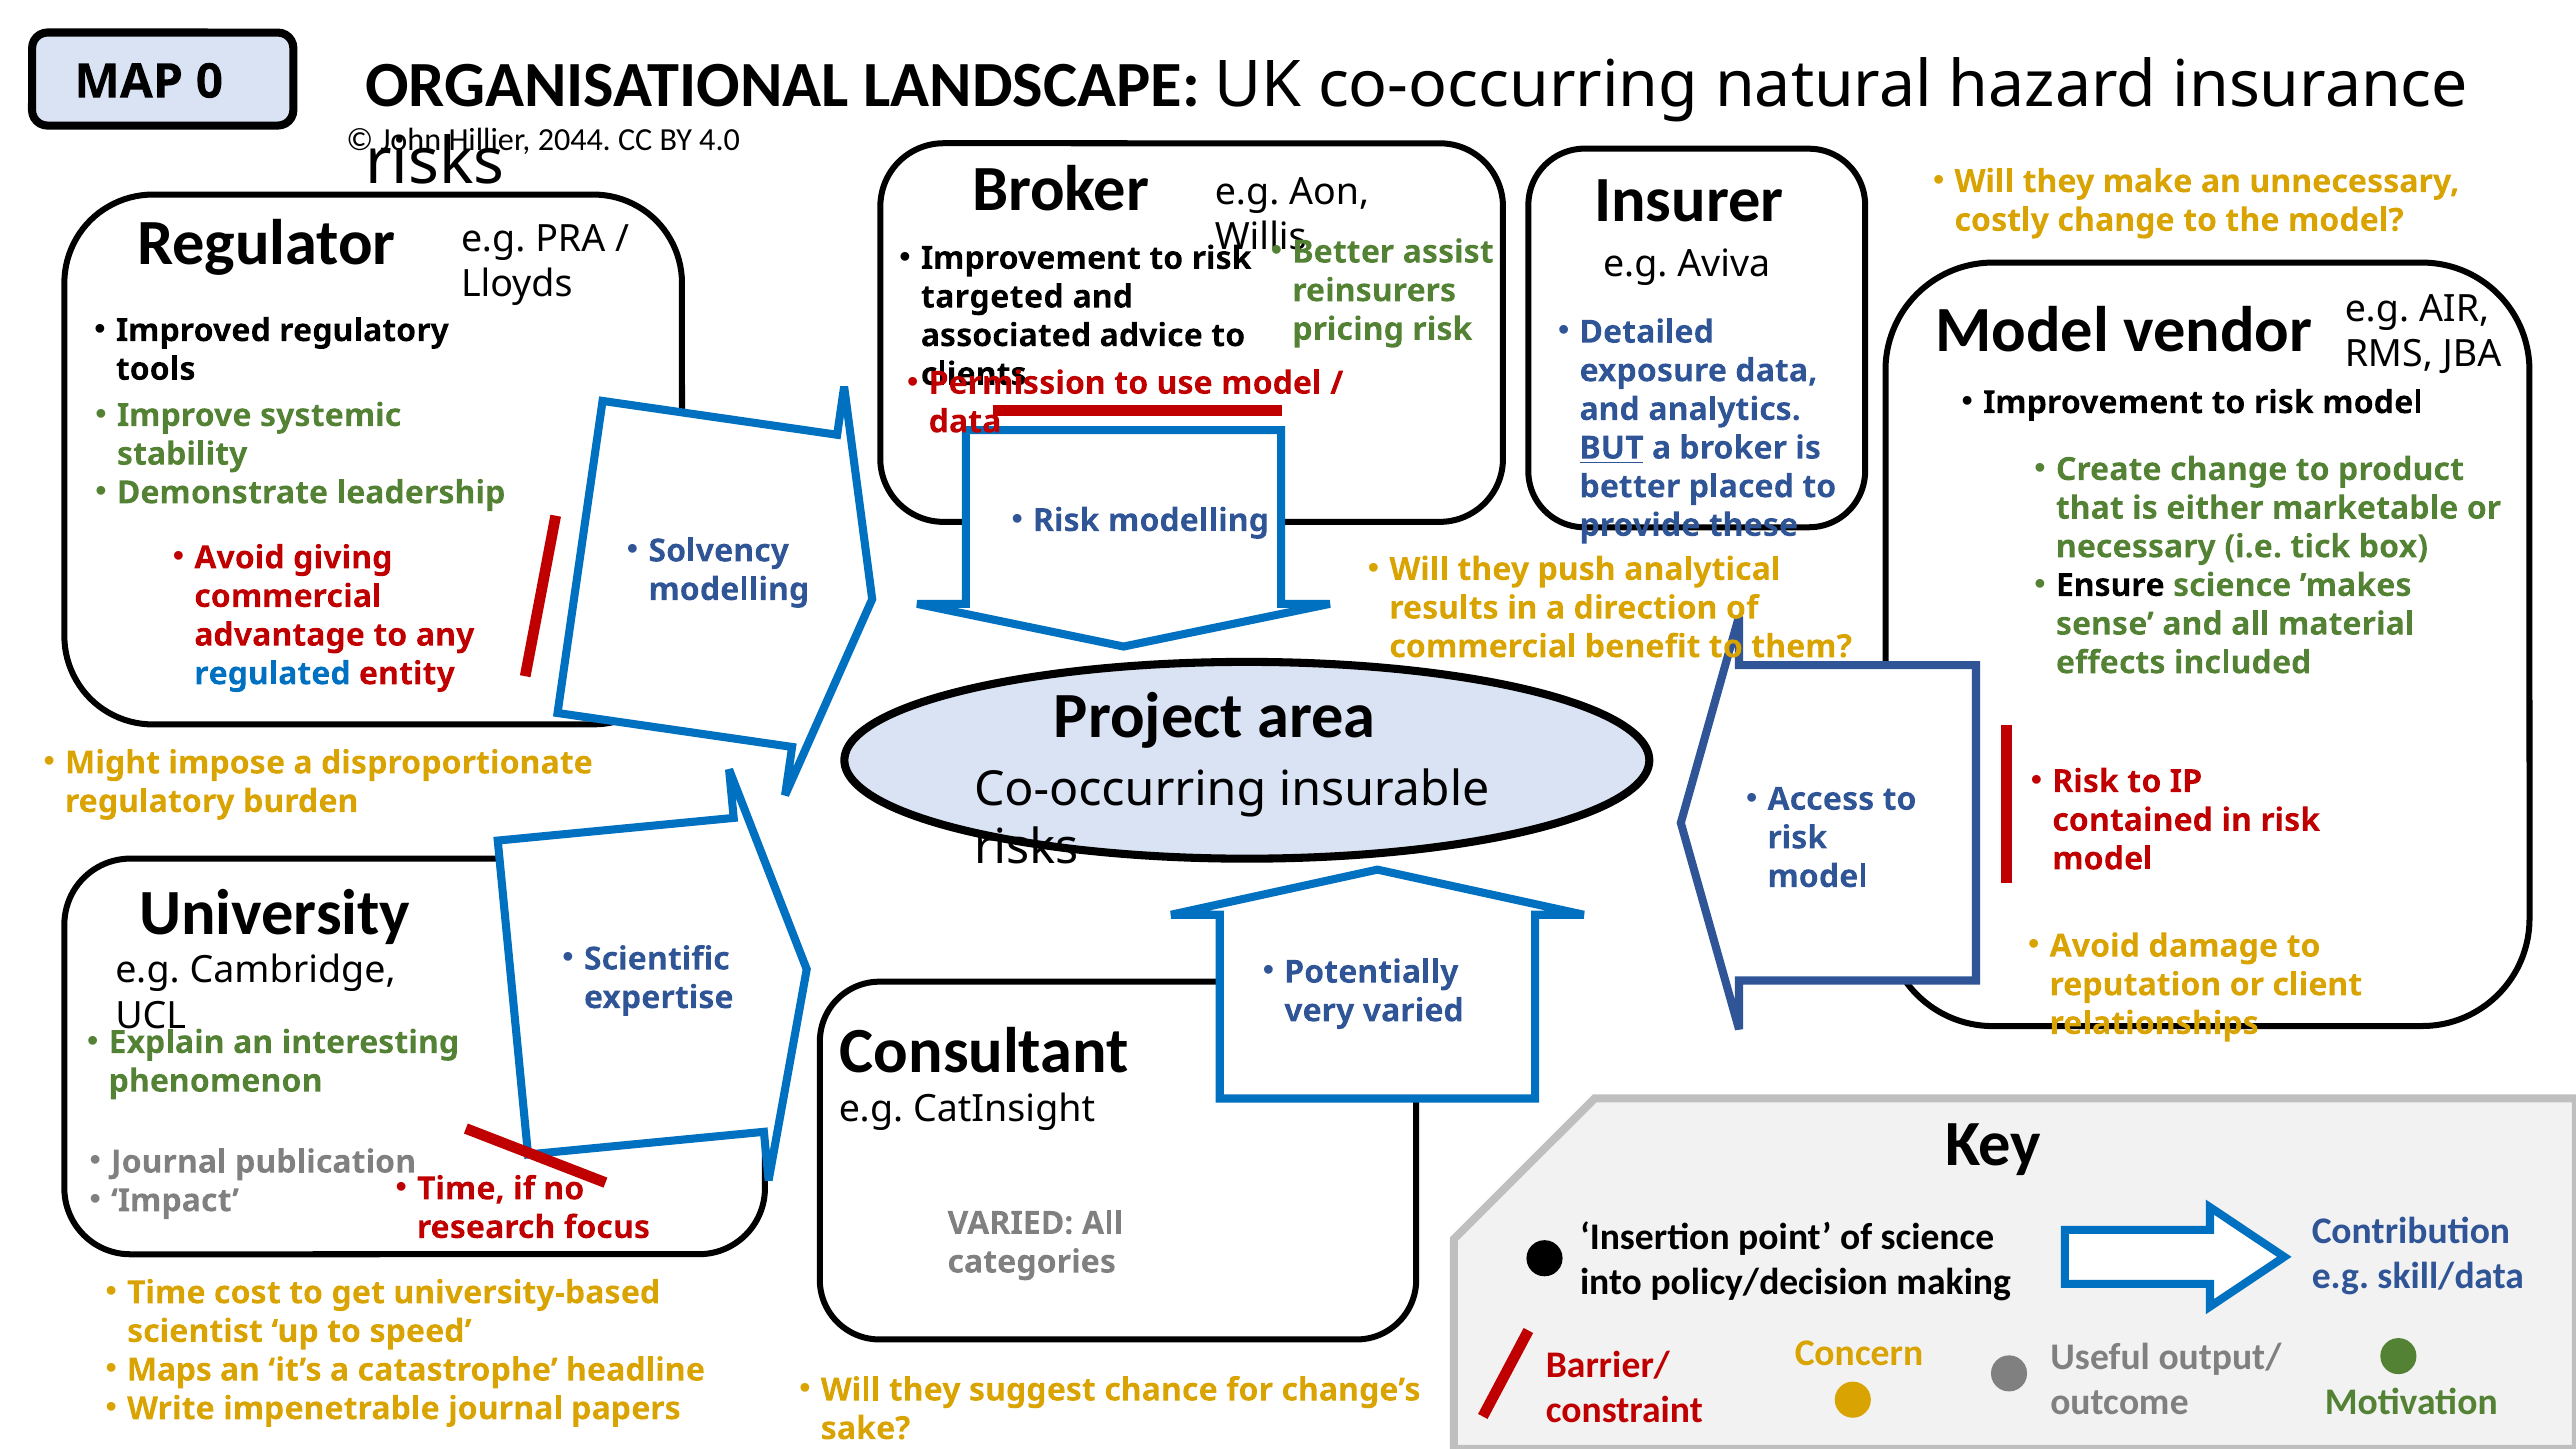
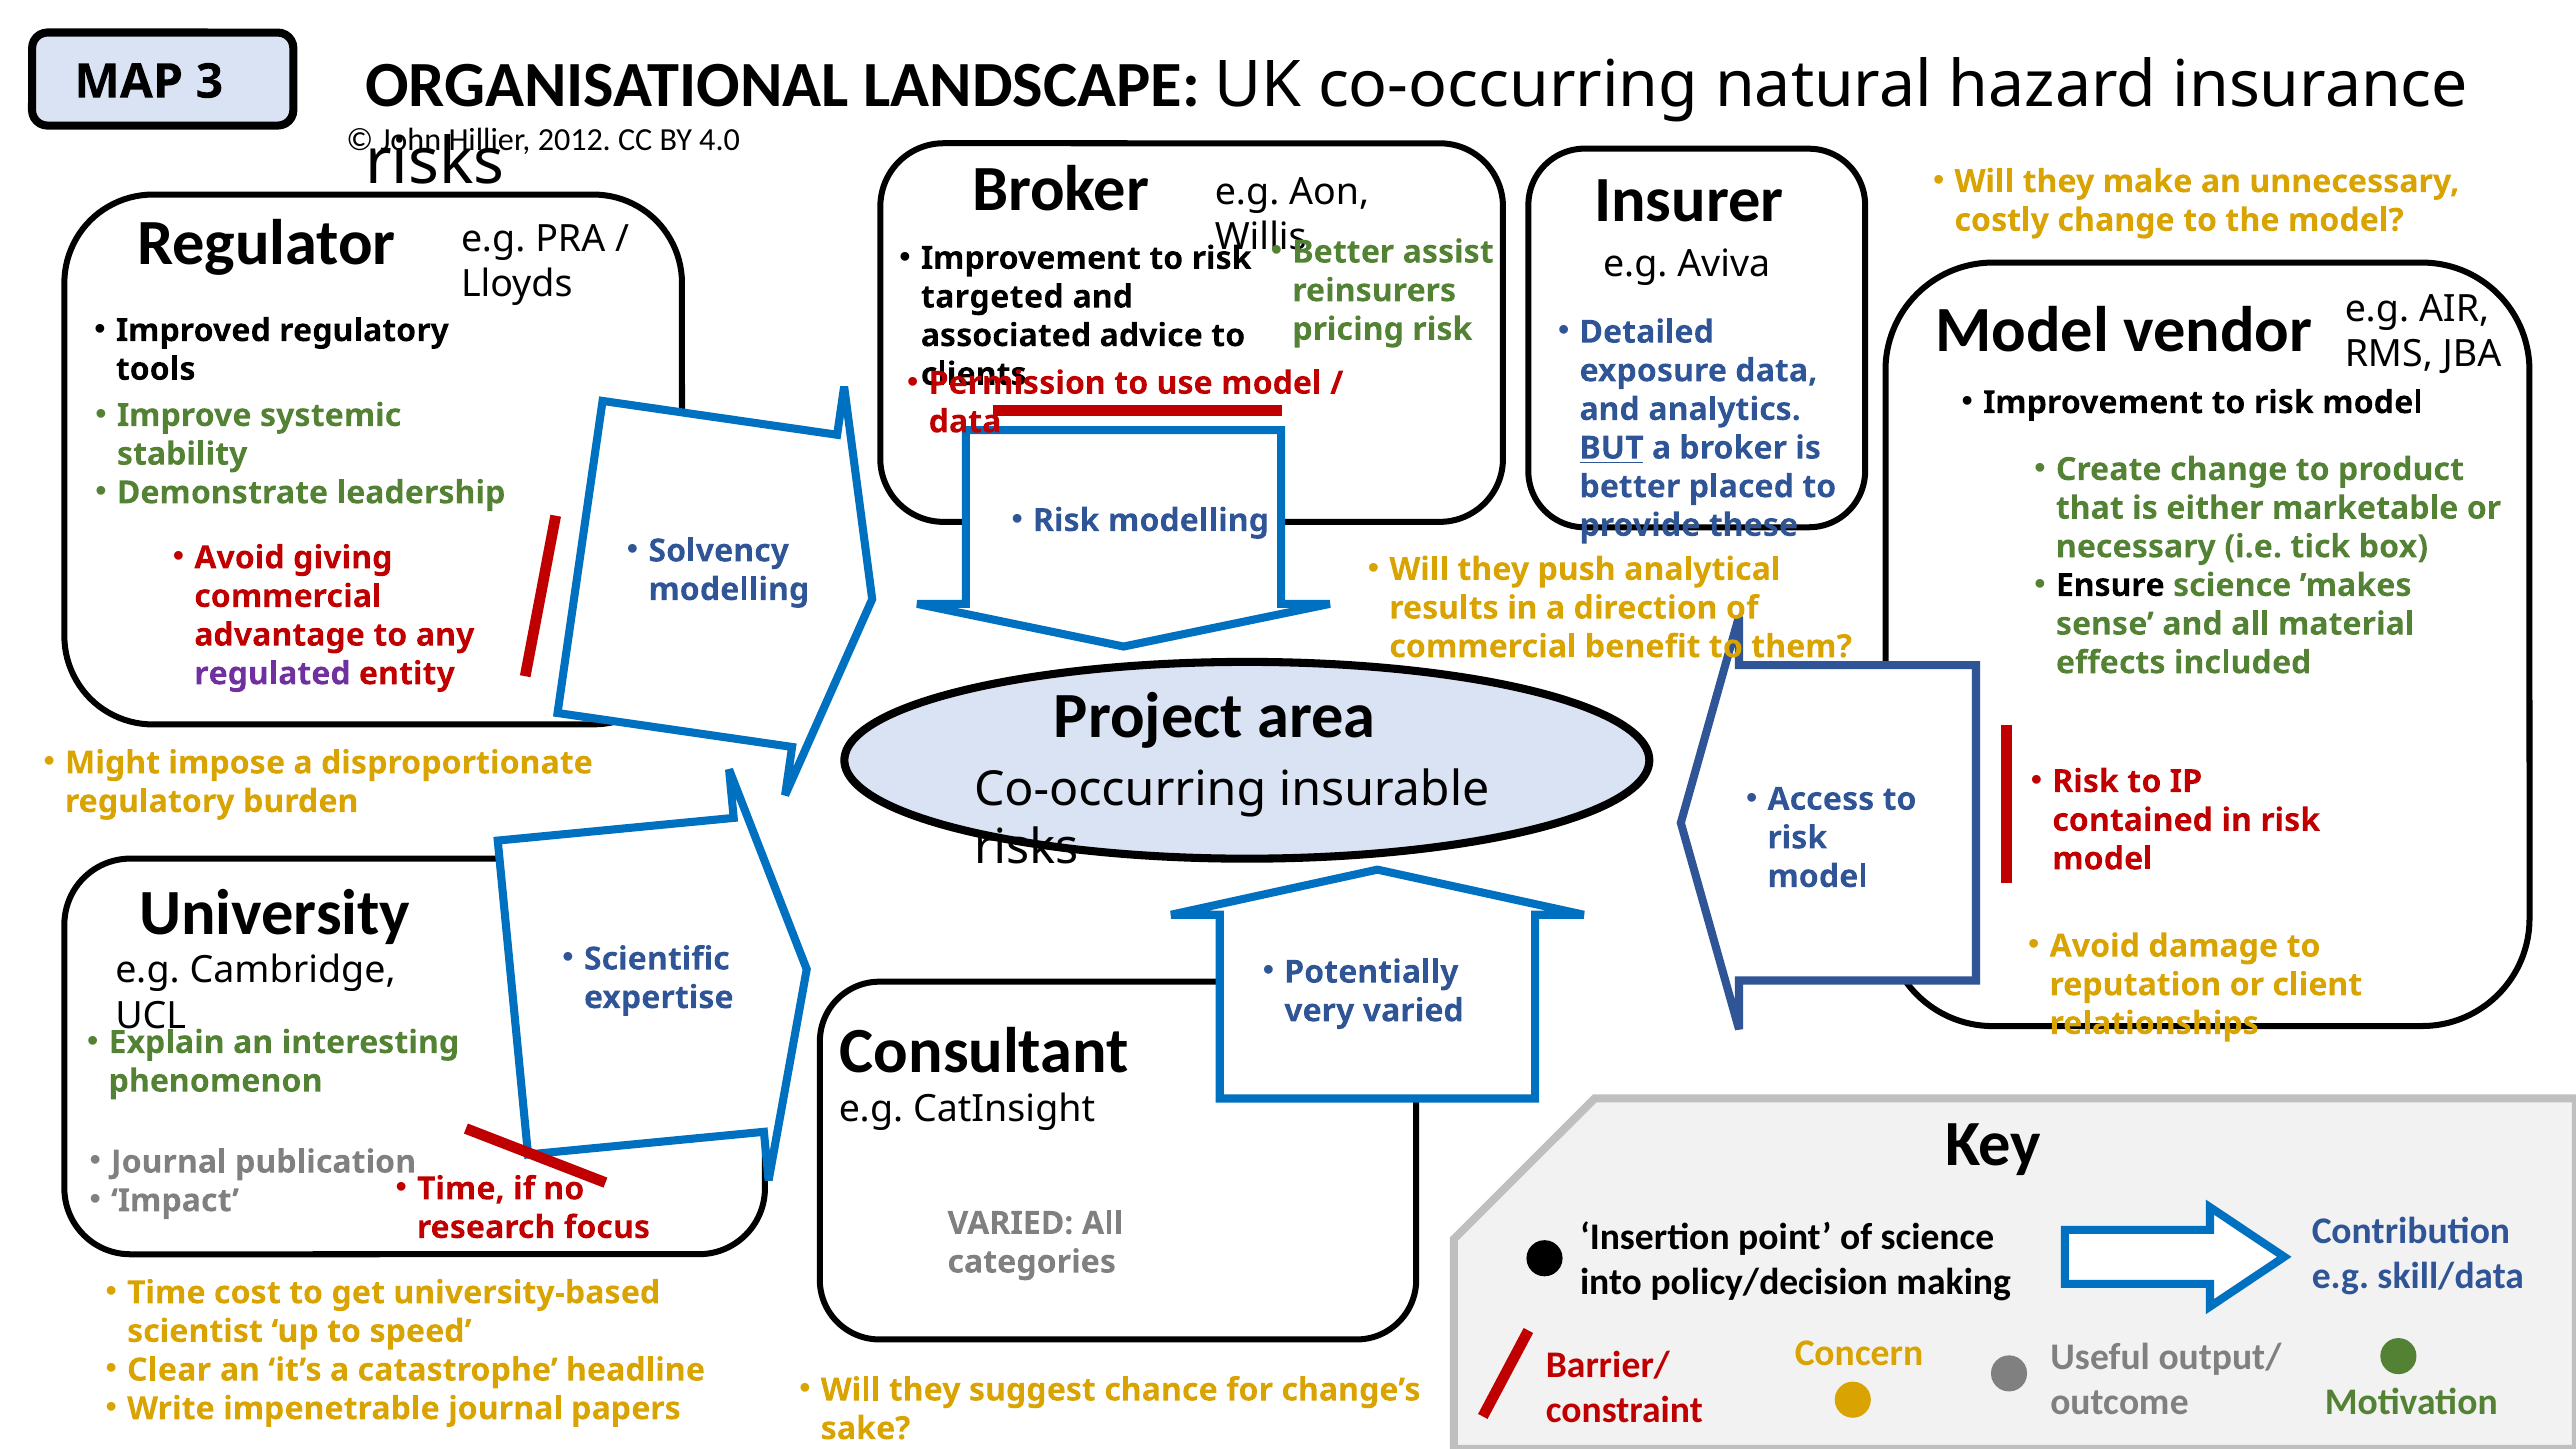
0: 0 -> 3
2044: 2044 -> 2012
regulated colour: blue -> purple
Maps: Maps -> Clear
